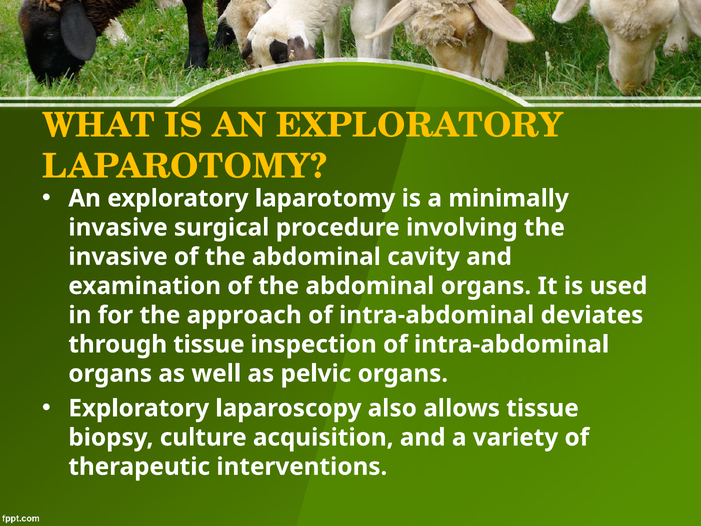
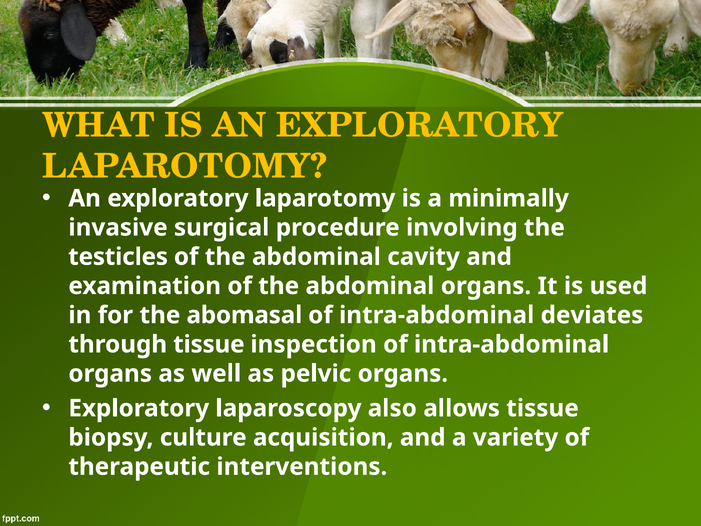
invasive at (118, 257): invasive -> testicles
approach: approach -> abomasal
